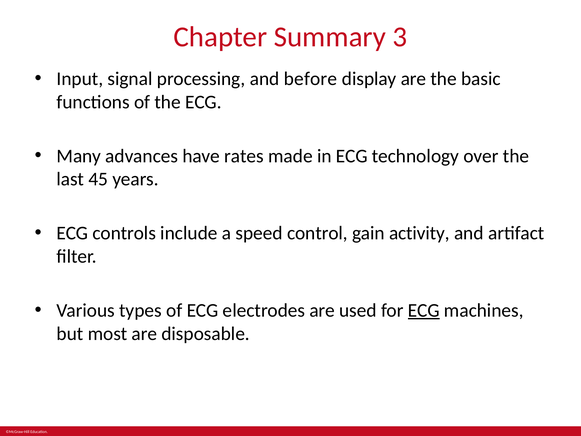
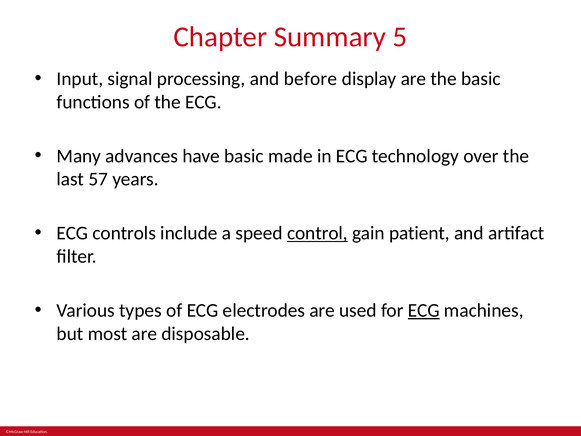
3: 3 -> 5
have rates: rates -> basic
45: 45 -> 57
control underline: none -> present
activity: activity -> patient
